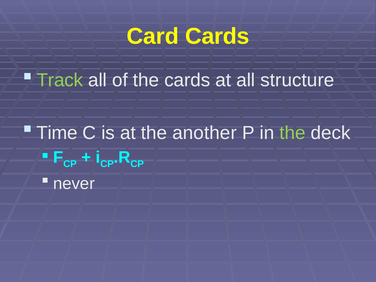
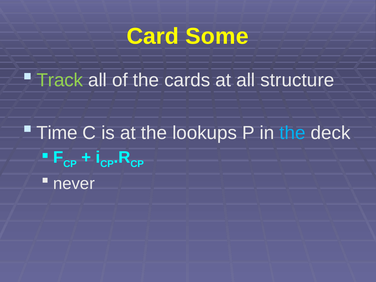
Card Cards: Cards -> Some
another: another -> lookups
the at (292, 133) colour: light green -> light blue
